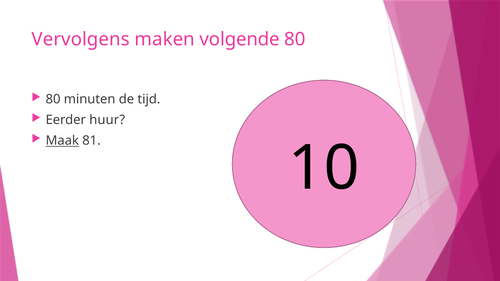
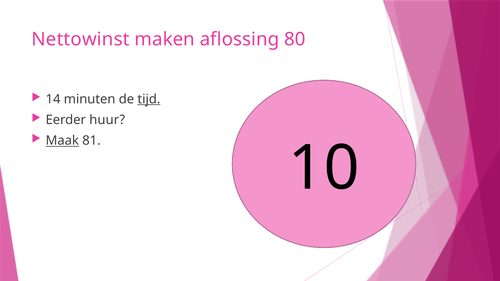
Vervolgens: Vervolgens -> Nettowinst
volgende: volgende -> aflossing
80 at (53, 99): 80 -> 14
tijd underline: none -> present
